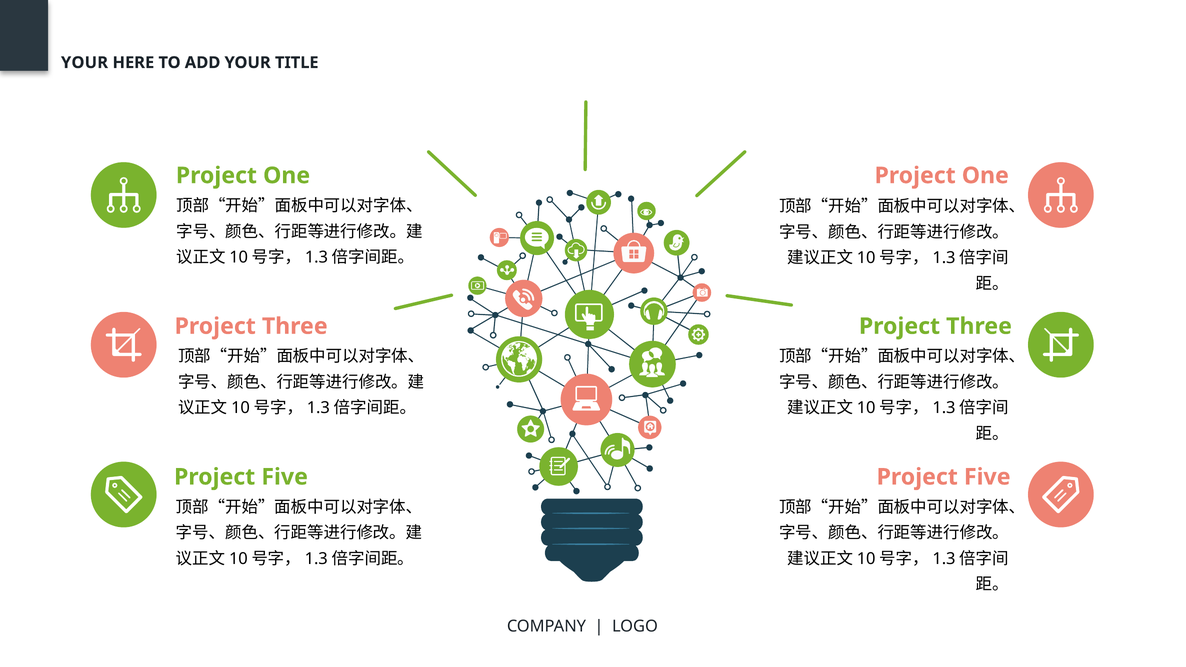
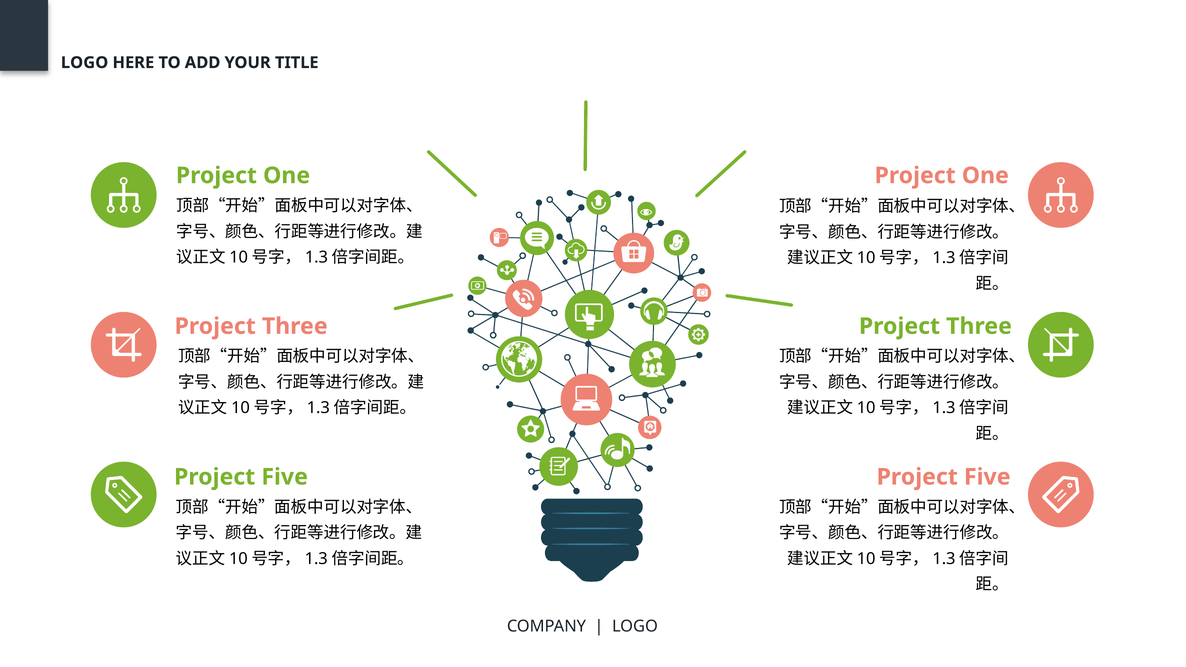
YOUR at (85, 63): YOUR -> LOGO
